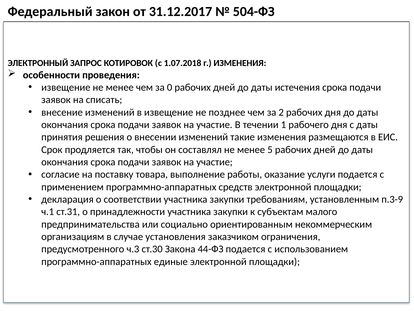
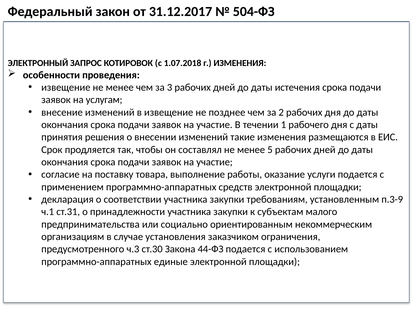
0: 0 -> 3
списать: списать -> услугам
